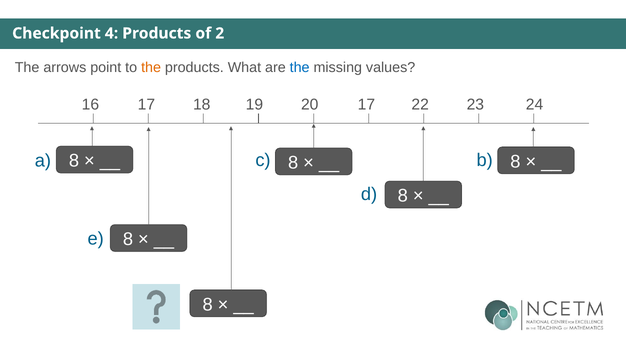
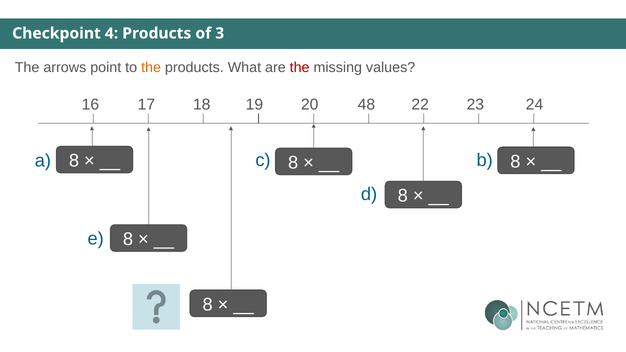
2: 2 -> 3
the at (300, 68) colour: blue -> red
20 17: 17 -> 48
